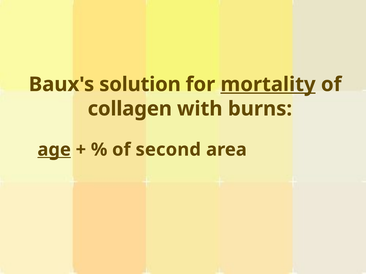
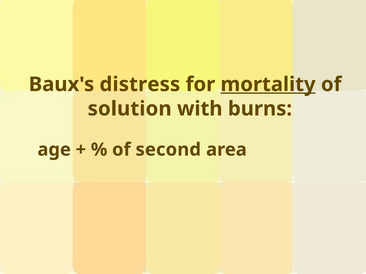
solution: solution -> distress
collagen: collagen -> solution
age underline: present -> none
